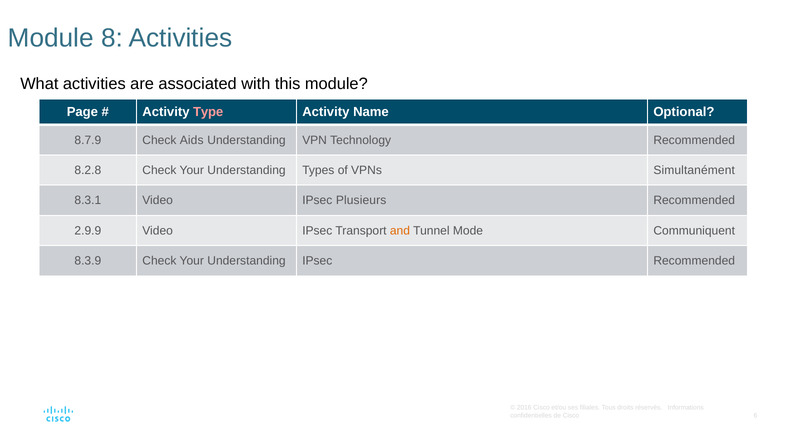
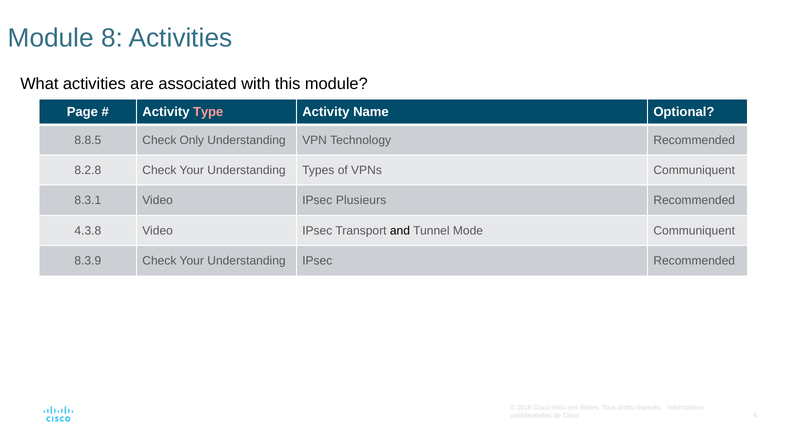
8.7.9: 8.7.9 -> 8.8.5
Aids: Aids -> Only
VPNs Simultanément: Simultanément -> Communiquent
2.9.9: 2.9.9 -> 4.3.8
and colour: orange -> black
